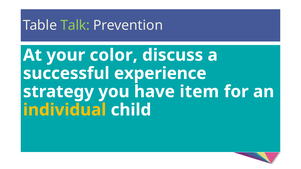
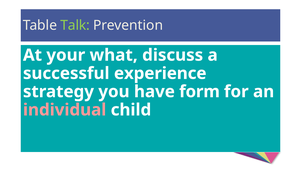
color: color -> what
item: item -> form
individual colour: yellow -> pink
